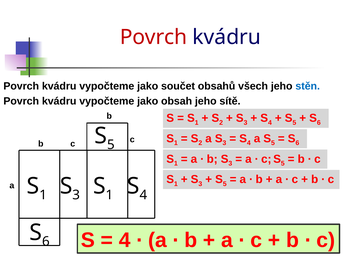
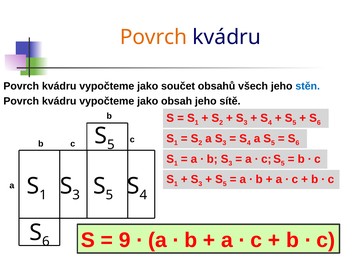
Povrch at (153, 37) colour: red -> orange
1 at (109, 195): 1 -> 5
4 at (125, 240): 4 -> 9
